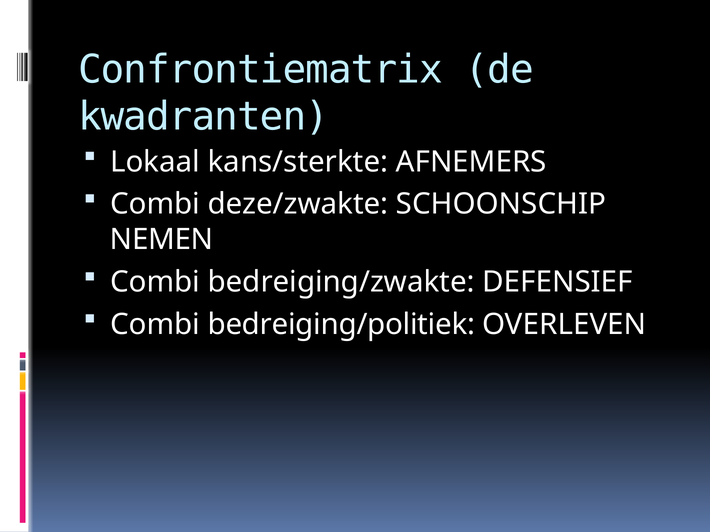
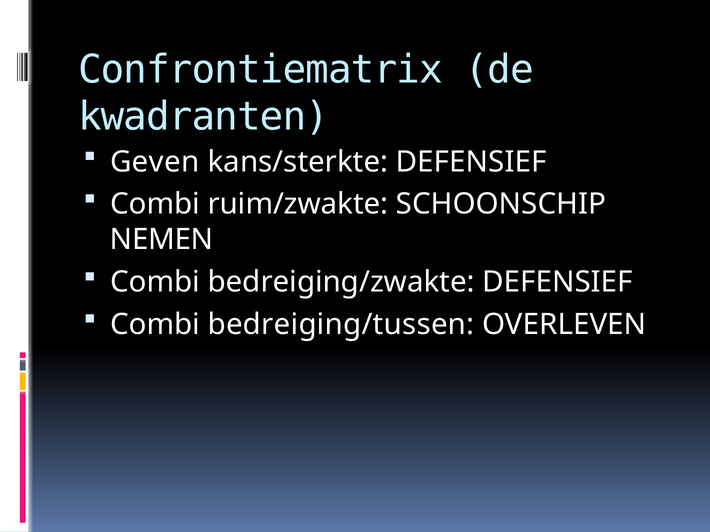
Lokaal: Lokaal -> Geven
kans/sterkte AFNEMERS: AFNEMERS -> DEFENSIEF
deze/zwakte: deze/zwakte -> ruim/zwakte
bedreiging/politiek: bedreiging/politiek -> bedreiging/tussen
